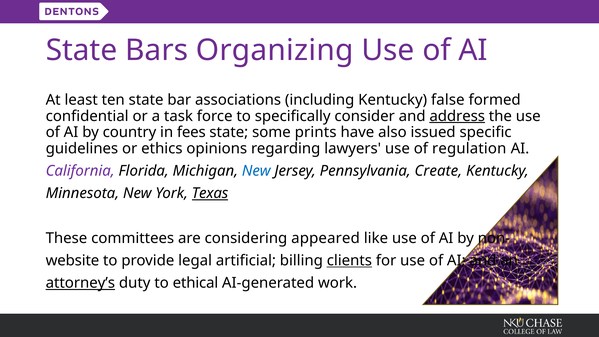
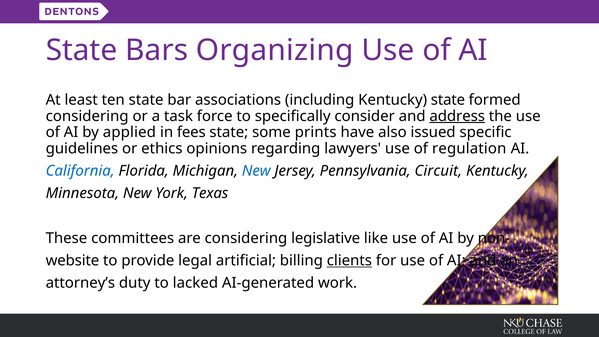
Kentucky false: false -> state
confidential at (87, 116): confidential -> considering
country: country -> applied
California colour: purple -> blue
Create: Create -> Circuit
Texas underline: present -> none
appeared: appeared -> legislative
attorney’s underline: present -> none
ethical: ethical -> lacked
